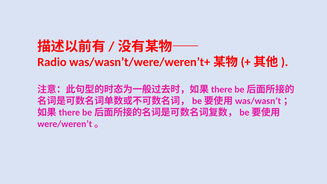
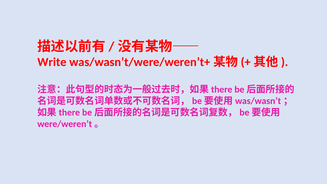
Radio: Radio -> Write
